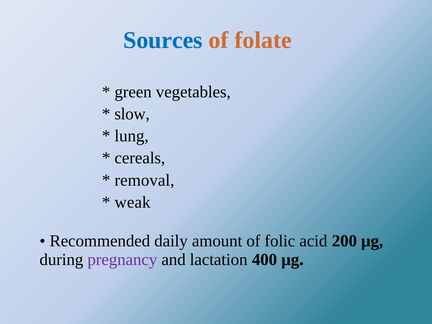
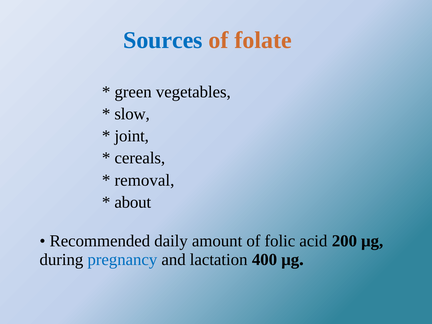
lung: lung -> joint
weak: weak -> about
pregnancy colour: purple -> blue
